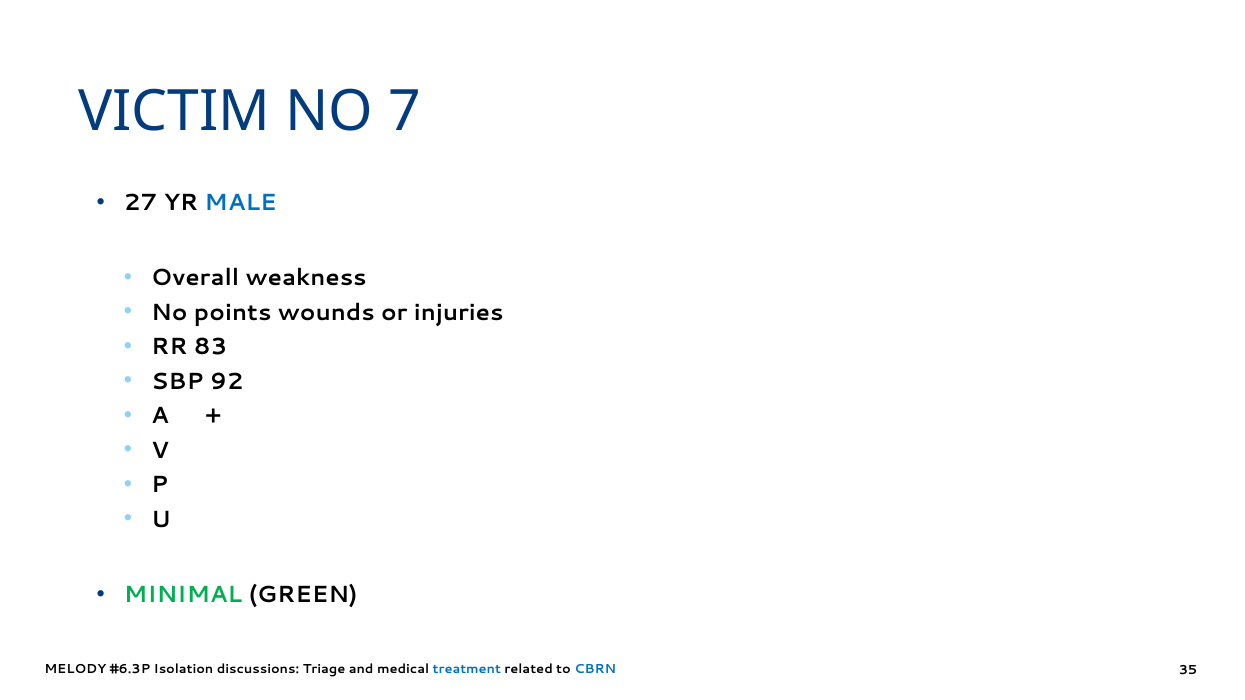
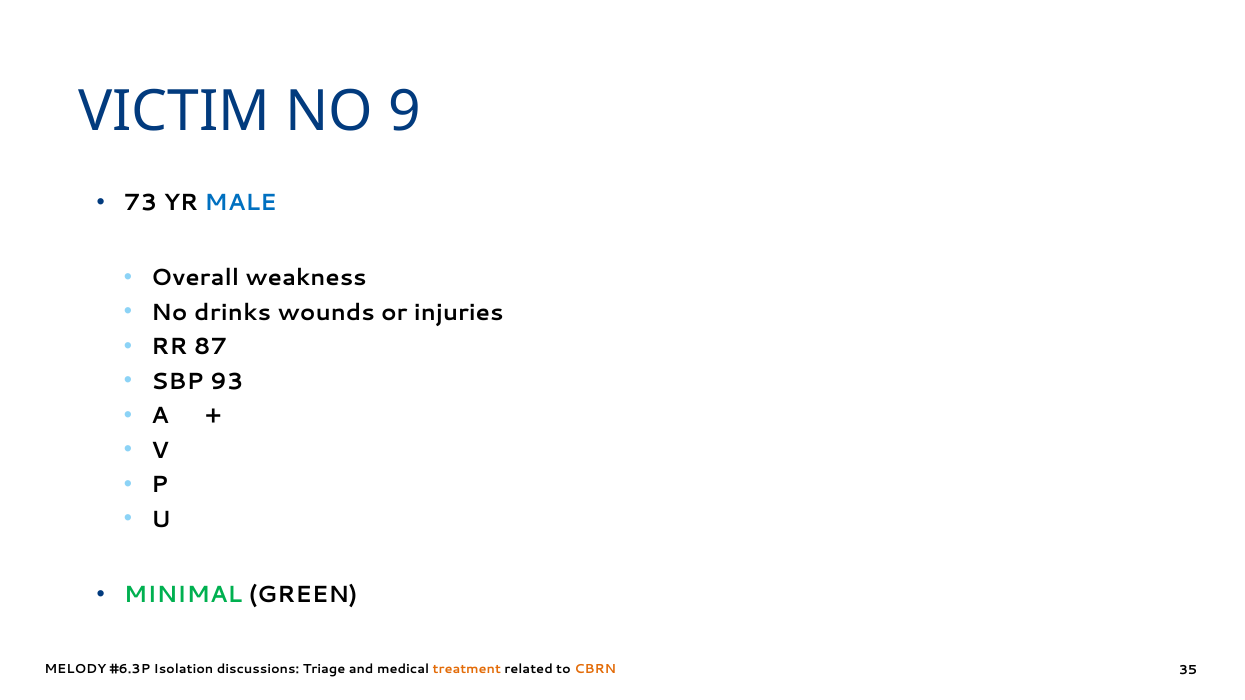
7: 7 -> 9
27: 27 -> 73
points: points -> drinks
83: 83 -> 87
92: 92 -> 93
treatment colour: blue -> orange
CBRN colour: blue -> orange
